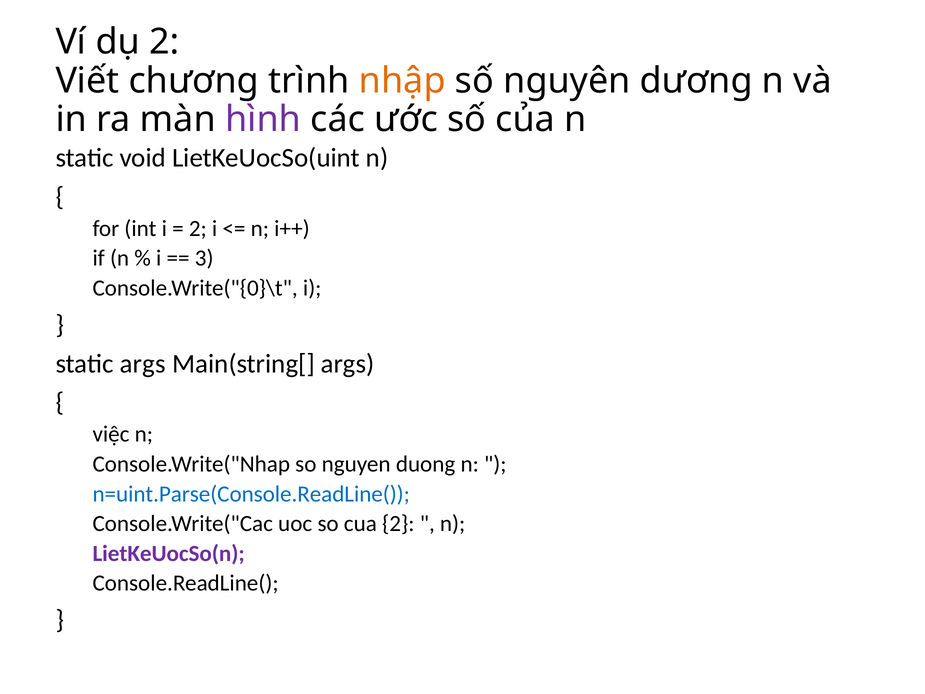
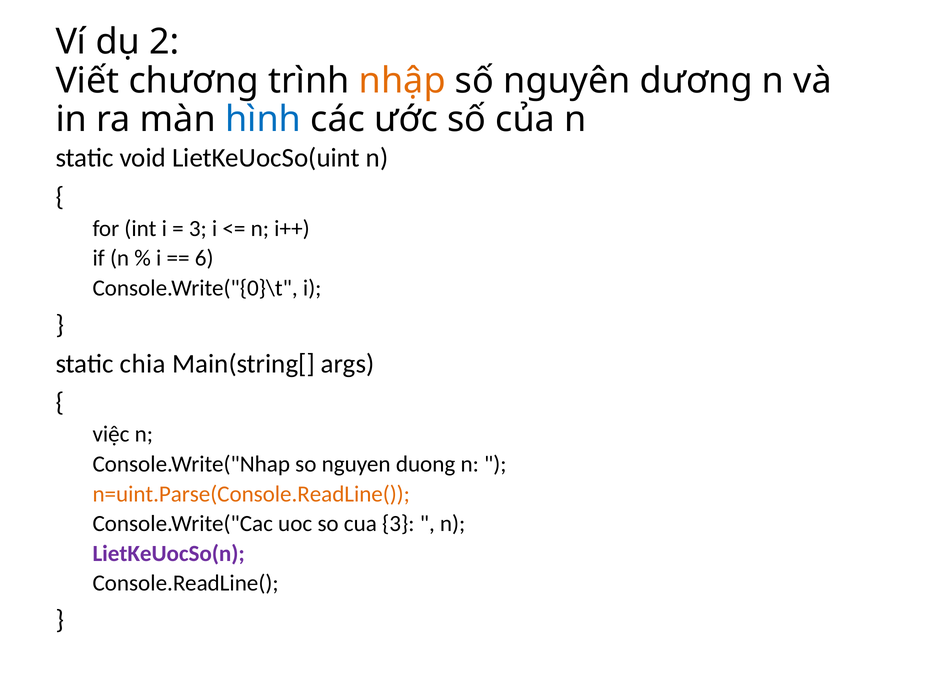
hình colour: purple -> blue
2 at (198, 228): 2 -> 3
3: 3 -> 6
static args: args -> chia
n=uint.Parse(Console.ReadLine( colour: blue -> orange
cua 2: 2 -> 3
